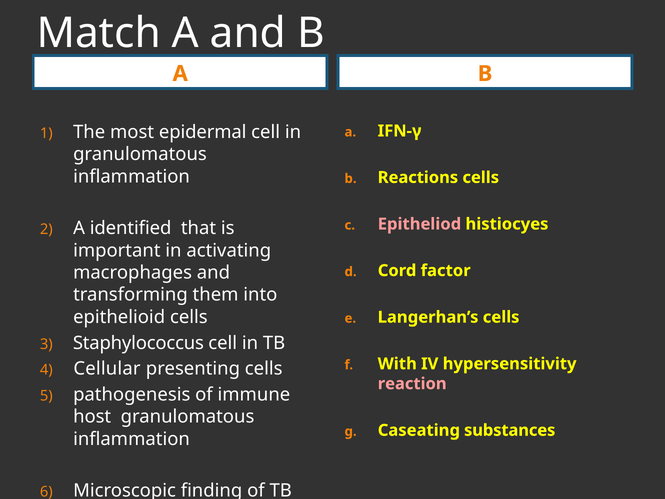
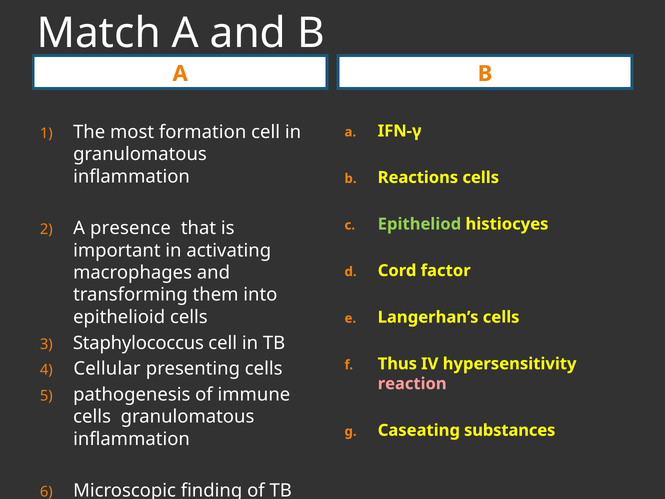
epidermal: epidermal -> formation
Epitheliod colour: pink -> light green
identified: identified -> presence
With: With -> Thus
host at (92, 417): host -> cells
